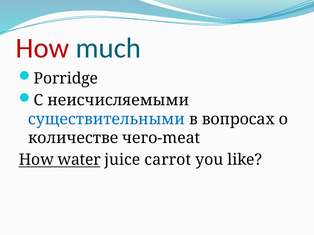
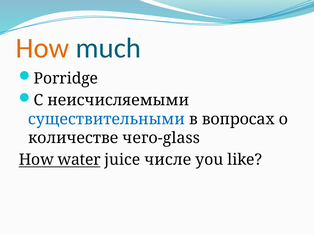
How at (42, 48) colour: red -> orange
чего-meat: чего-meat -> чего-glass
carrot: carrot -> числе
